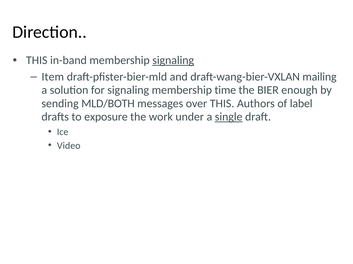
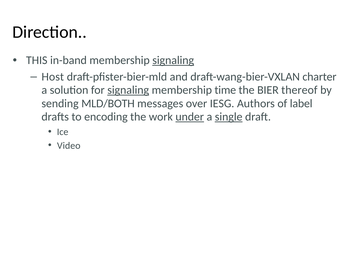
Item: Item -> Host
mailing: mailing -> charter
signaling at (128, 90) underline: none -> present
enough: enough -> thereof
over THIS: THIS -> IESG
exposure: exposure -> encoding
under underline: none -> present
